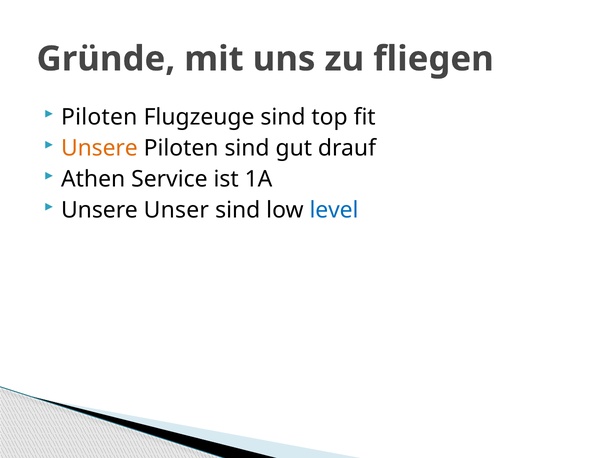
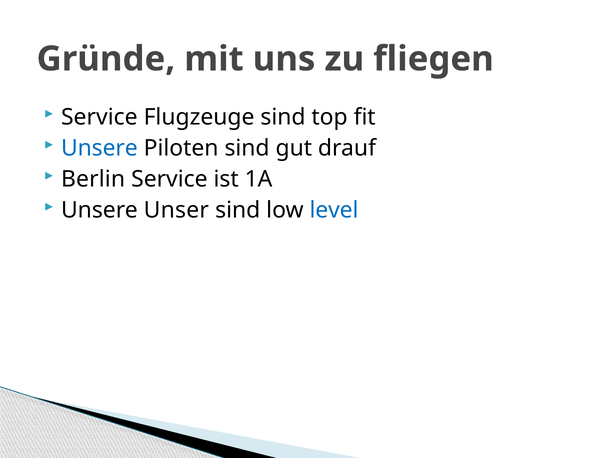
Piloten at (99, 117): Piloten -> Service
Unsere at (99, 148) colour: orange -> blue
Athen: Athen -> Berlin
